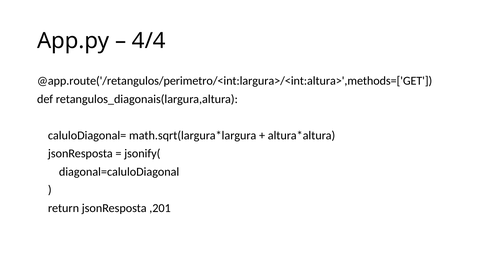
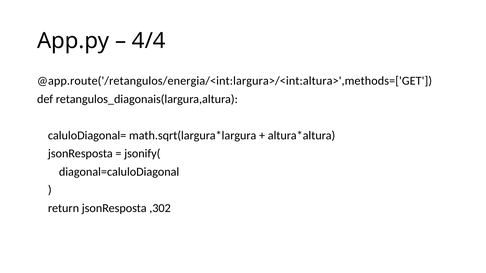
@app.route('/retangulos/perimetro/<int:largura>/<int:altura>',methods=['GET: @app.route('/retangulos/perimetro/<int:largura>/<int:altura>',methods=['GET -> @app.route('/retangulos/energia/<int:largura>/<int:altura>',methods=['GET
,201: ,201 -> ,302
